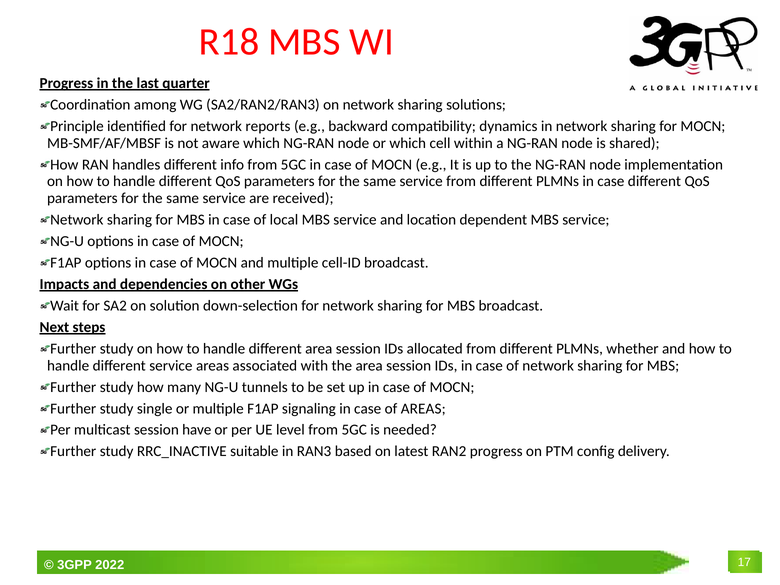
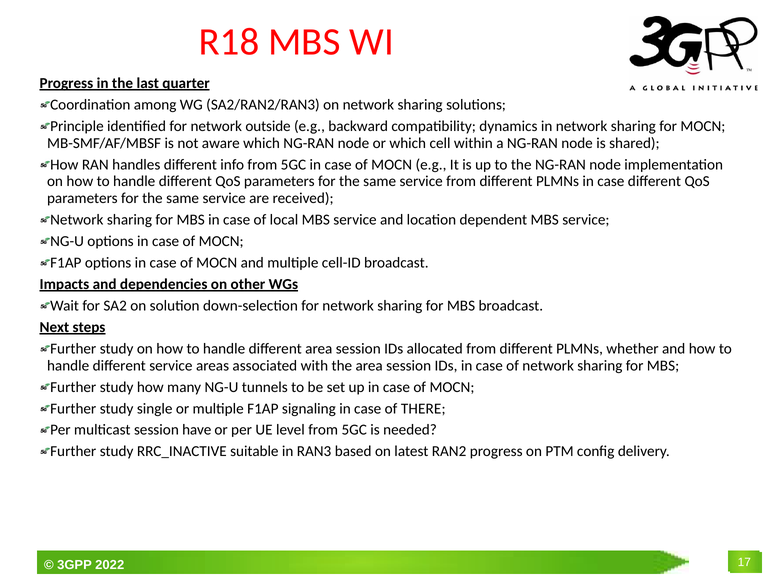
reports: reports -> outside
of AREAS: AREAS -> THERE
